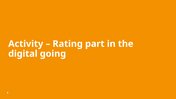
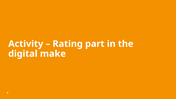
going: going -> make
